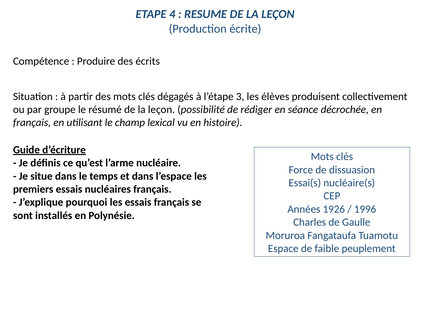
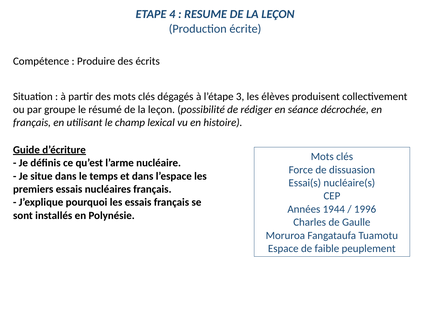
1926: 1926 -> 1944
